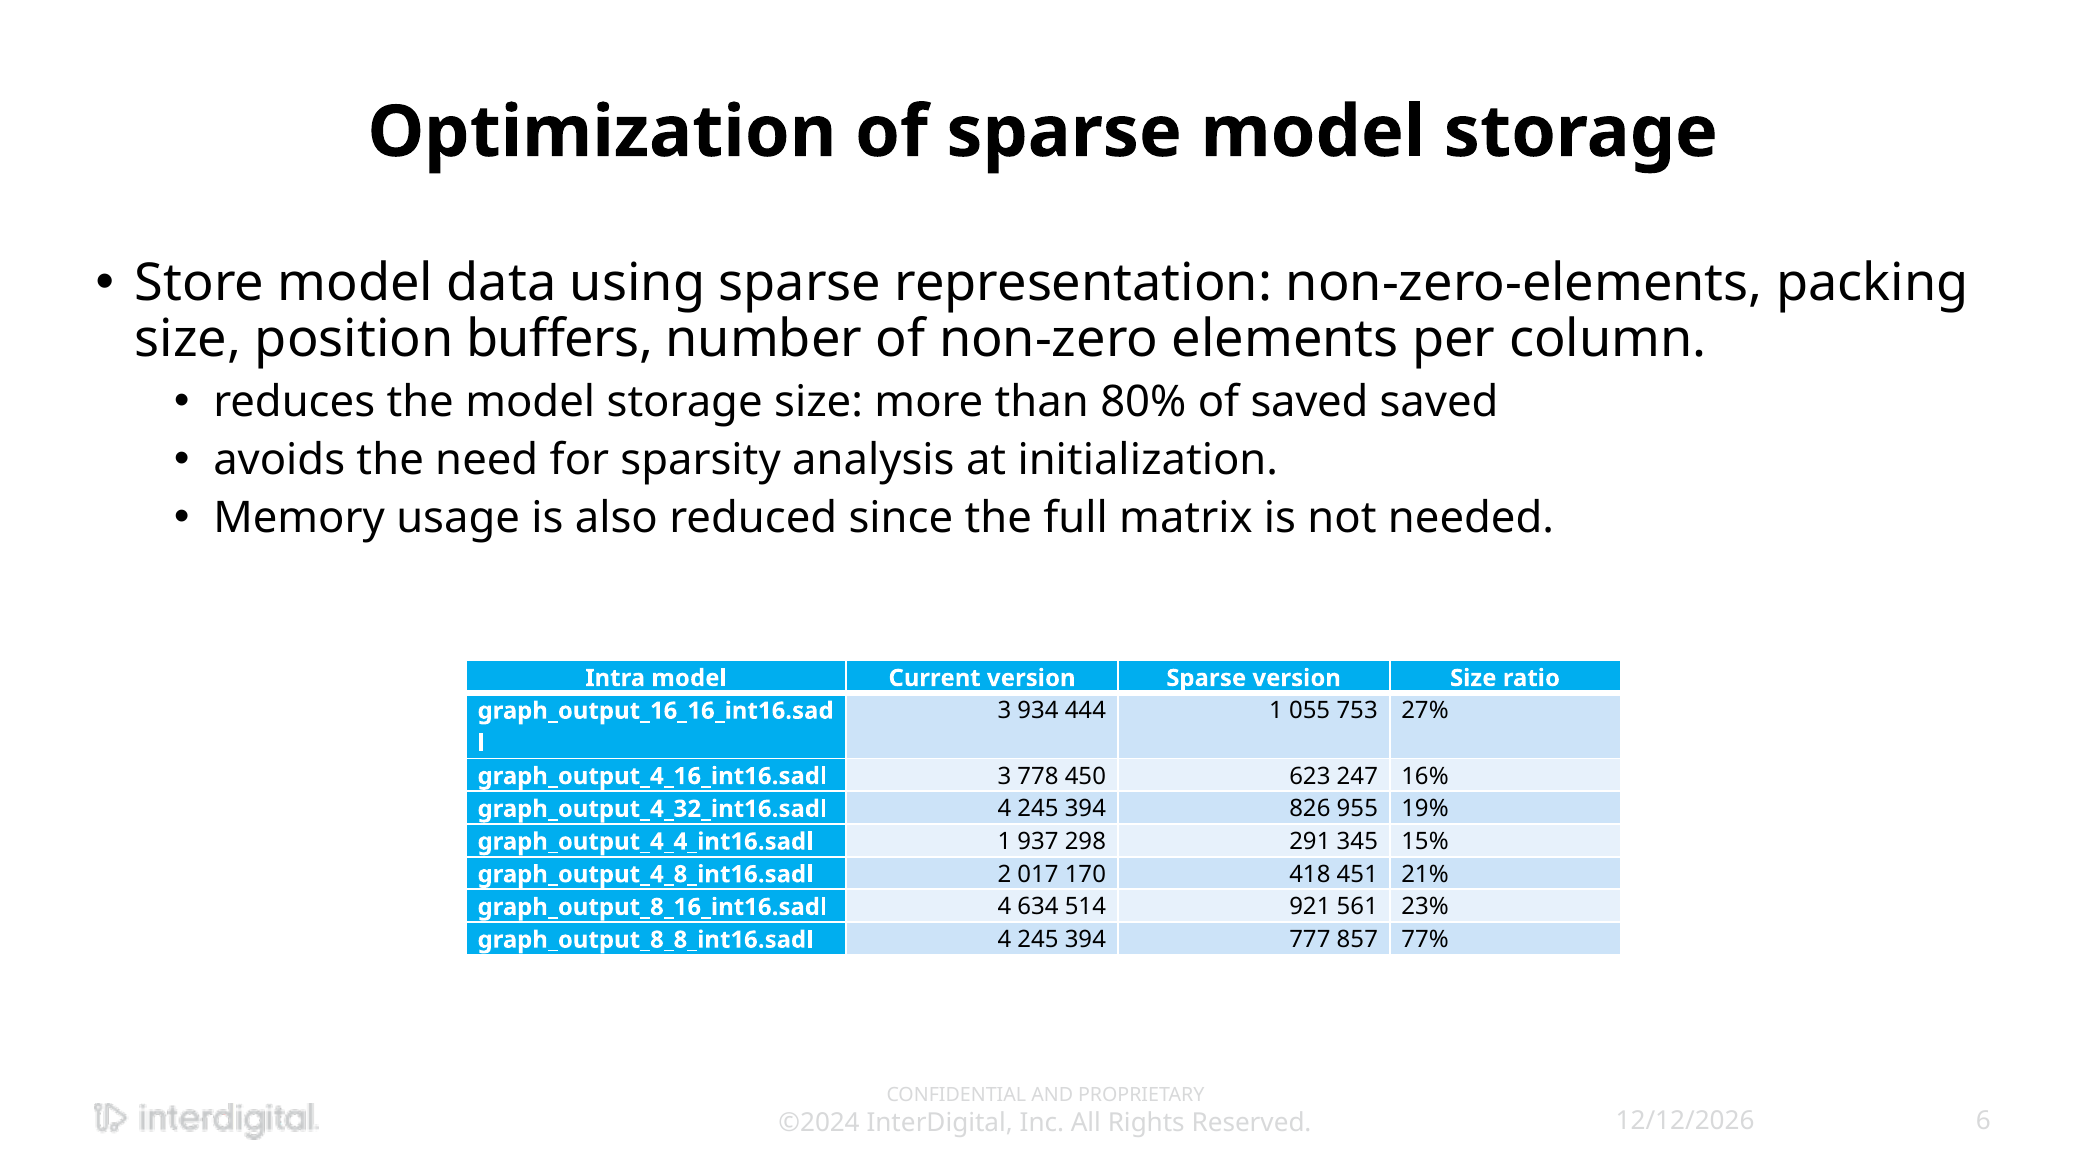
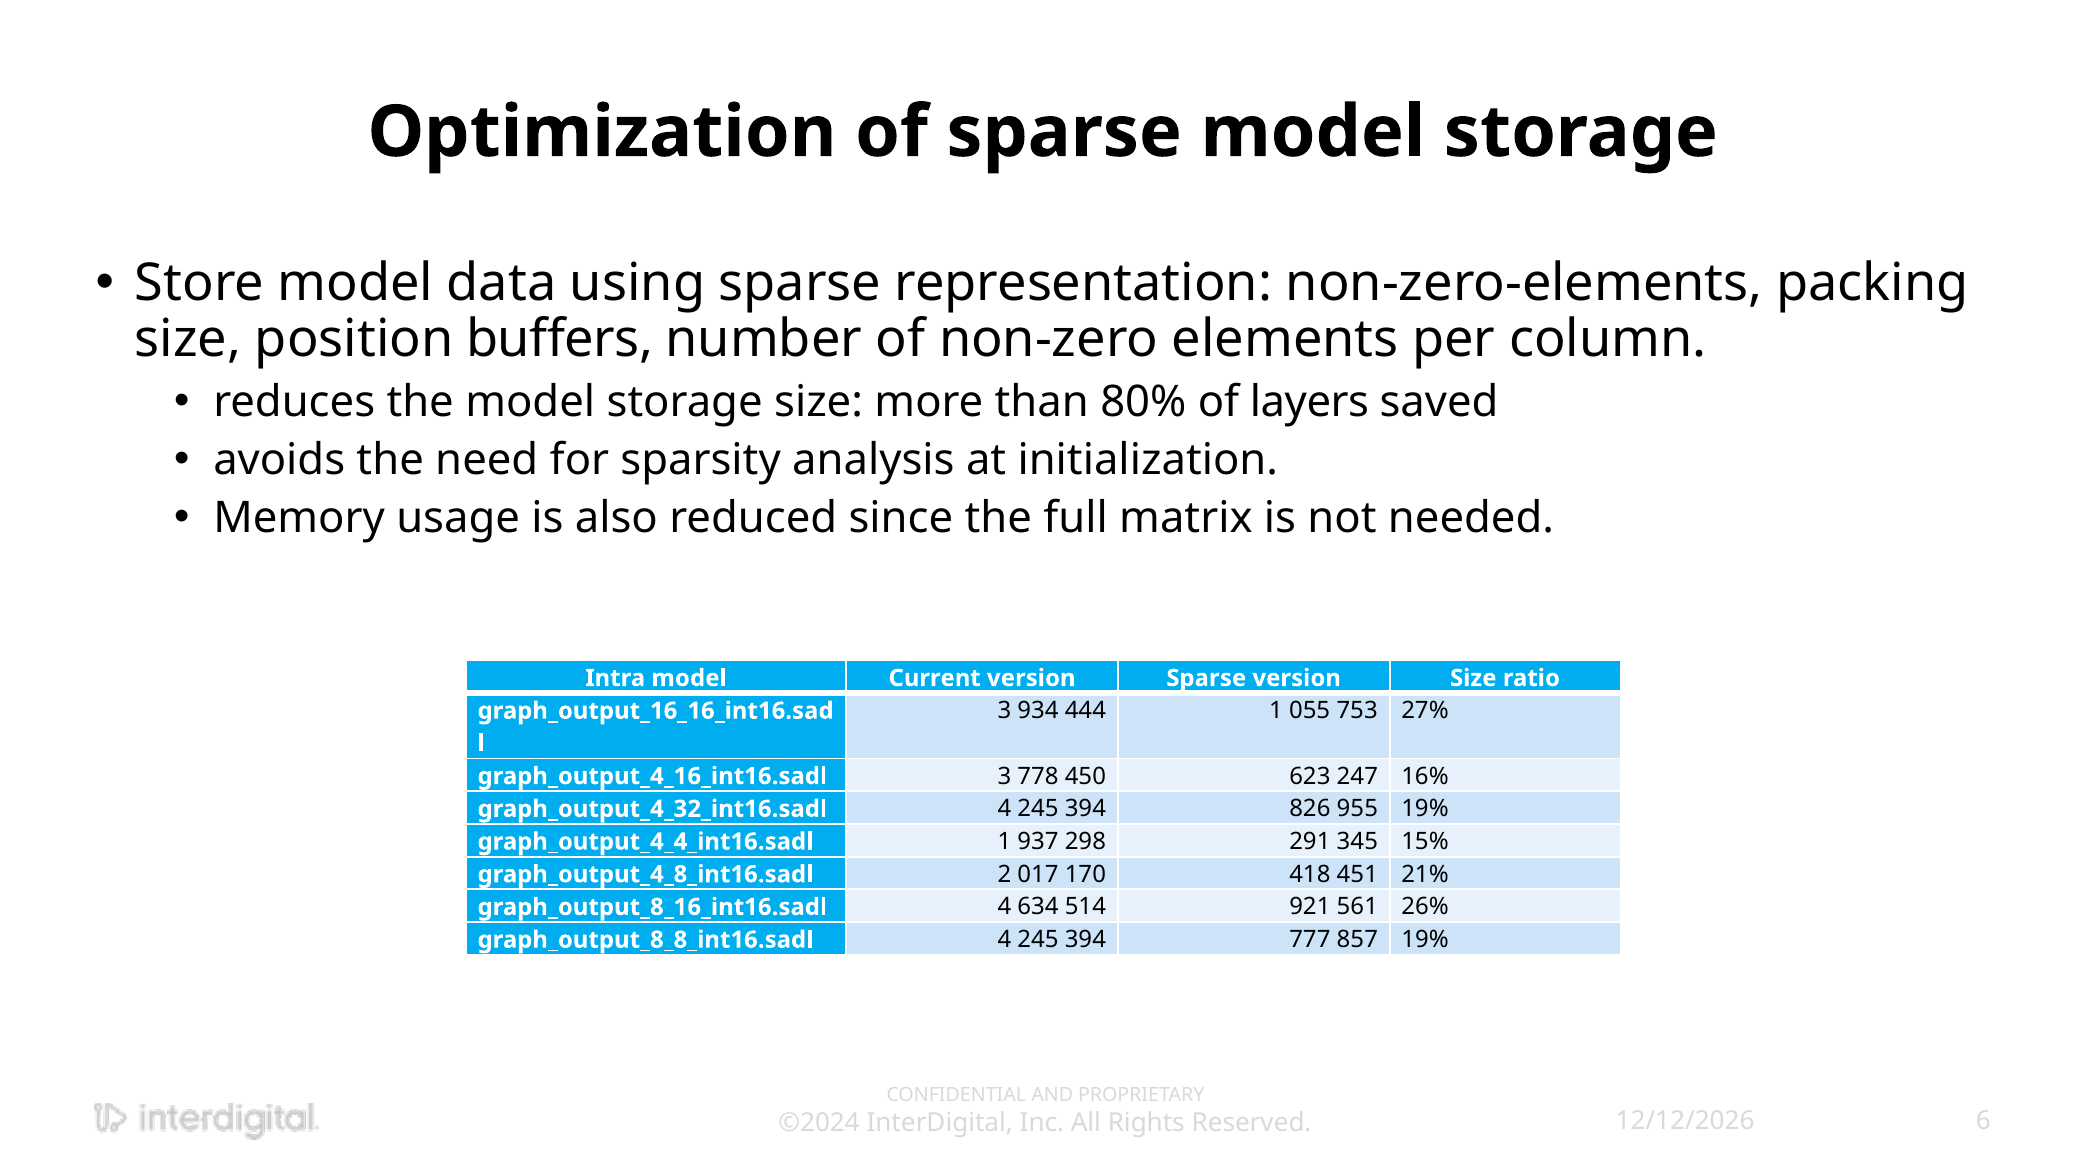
of saved: saved -> layers
23%: 23% -> 26%
857 77%: 77% -> 19%
